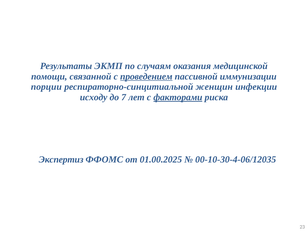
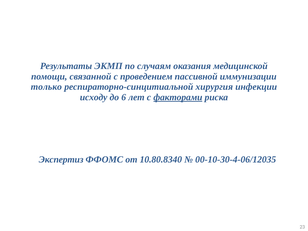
проведением underline: present -> none
порции: порции -> только
женщин: женщин -> хирургия
7: 7 -> 6
01.00.2025: 01.00.2025 -> 10.80.8340
